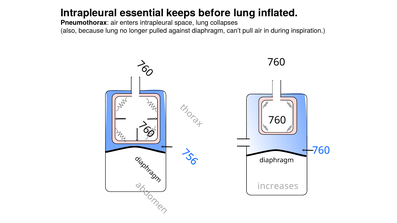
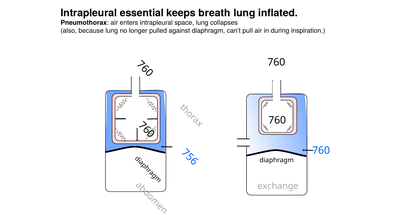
before: before -> breath
increases: increases -> exchange
